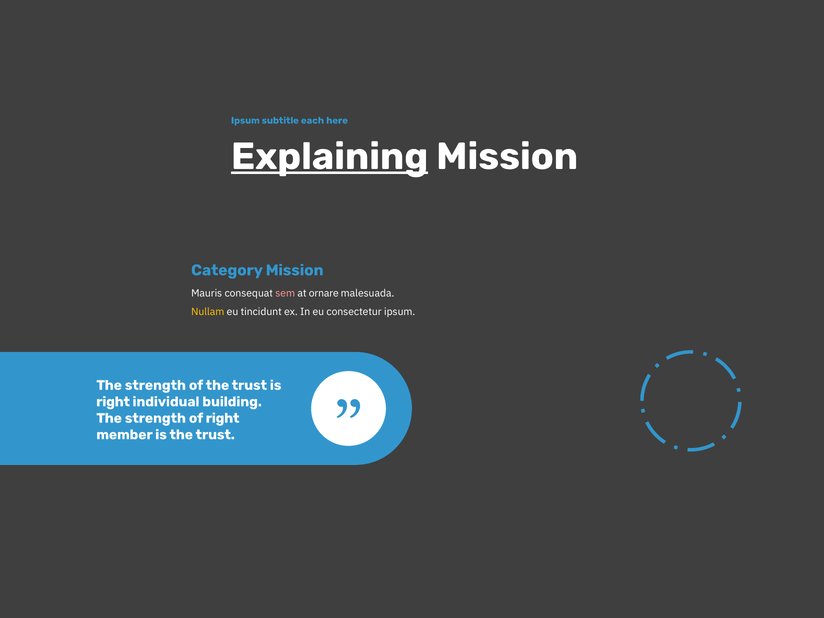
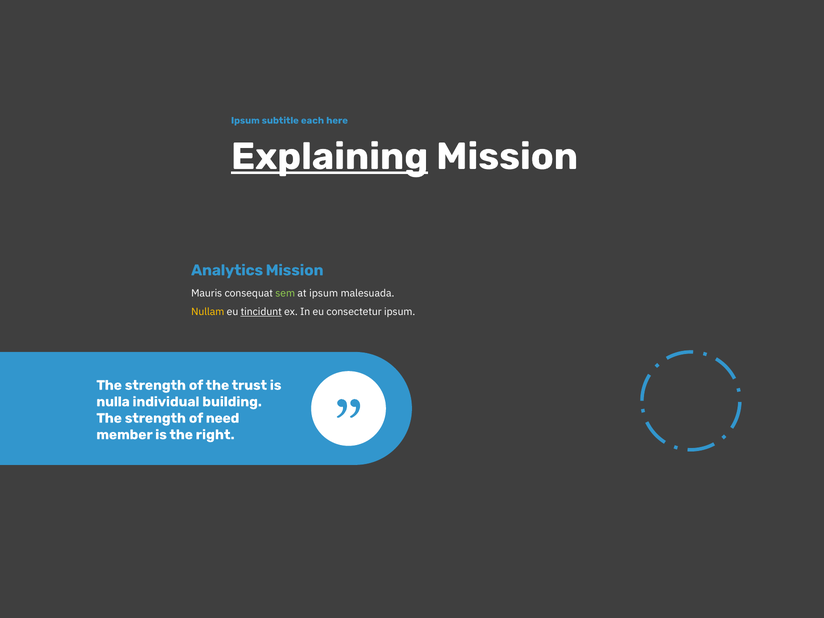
Category: Category -> Analytics
sem colour: pink -> light green
at ornare: ornare -> ipsum
tincidunt underline: none -> present
right at (113, 402): right -> nulla
of right: right -> need
is the trust: trust -> right
